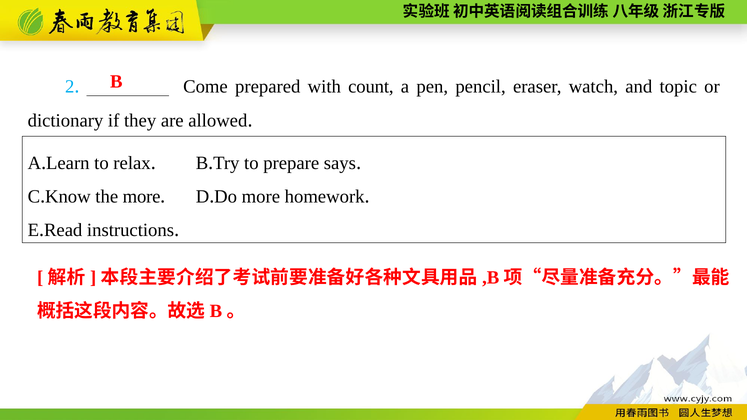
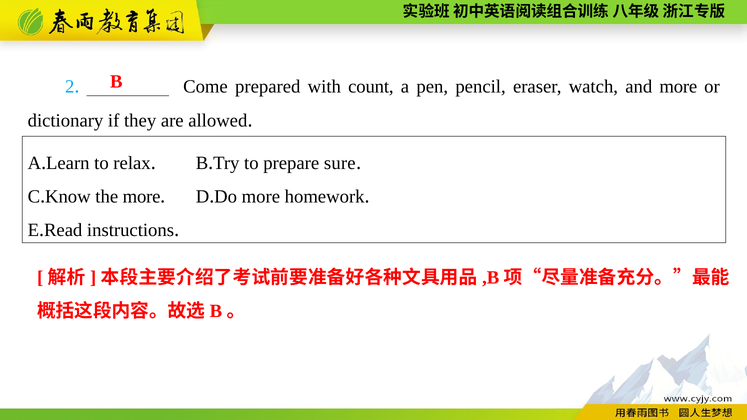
and topic: topic -> more
says: says -> sure
